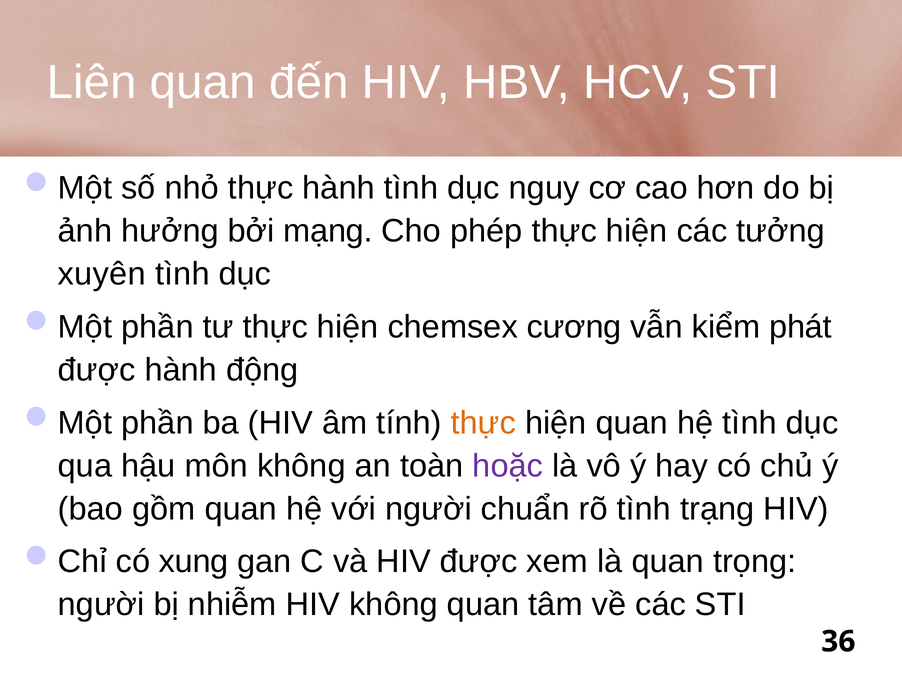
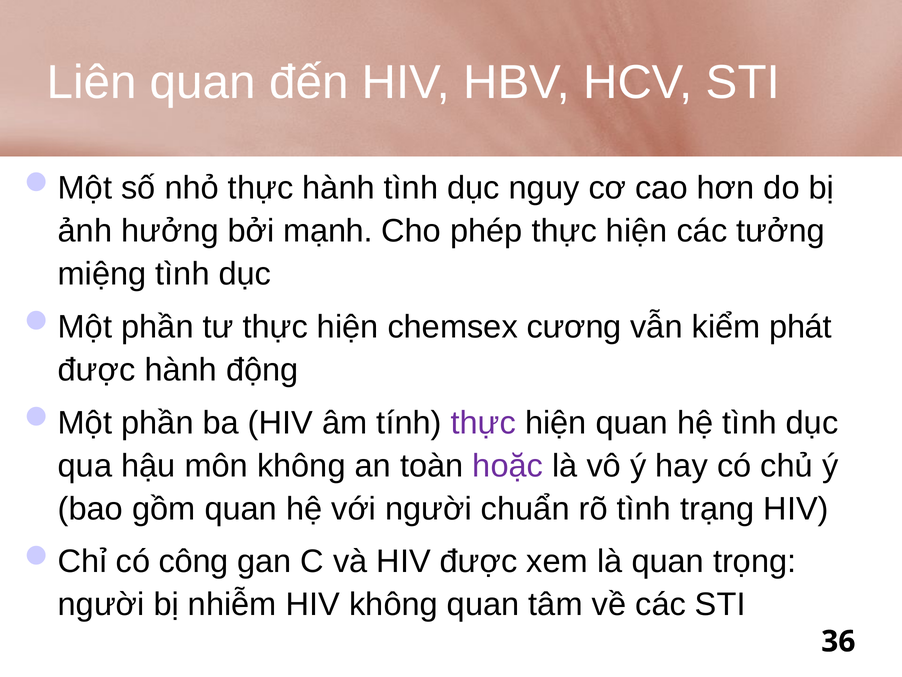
mạng: mạng -> mạnh
xuyên: xuyên -> miệng
thực at (483, 422) colour: orange -> purple
xung: xung -> công
